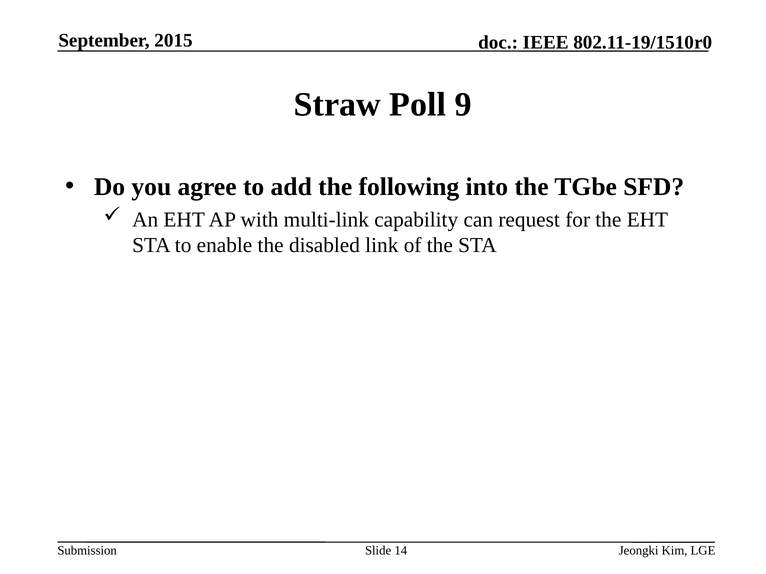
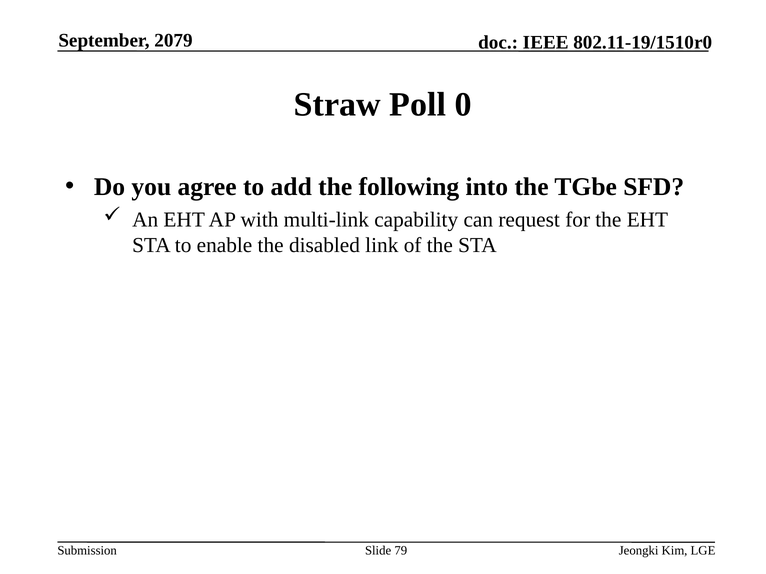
2015: 2015 -> 2079
9: 9 -> 0
14: 14 -> 79
